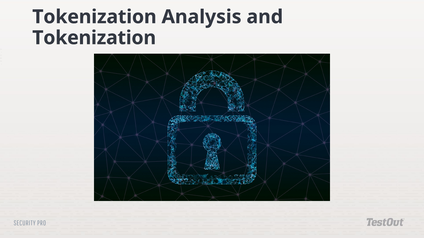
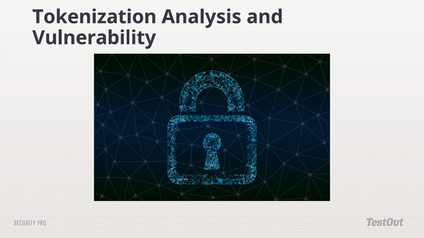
Tokenization at (94, 38): Tokenization -> Vulnerability
